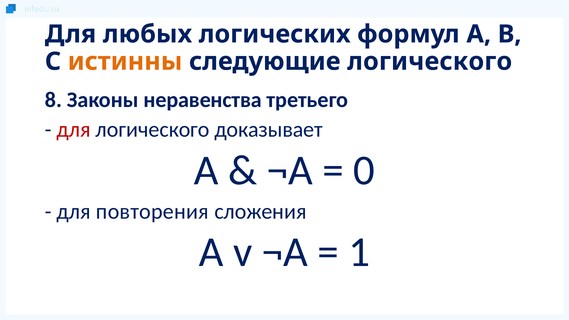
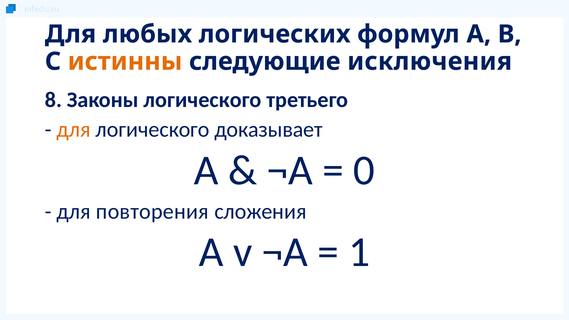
следующие логического: логического -> исключения
Законы неравенства: неравенства -> логического
для at (74, 130) colour: red -> orange
